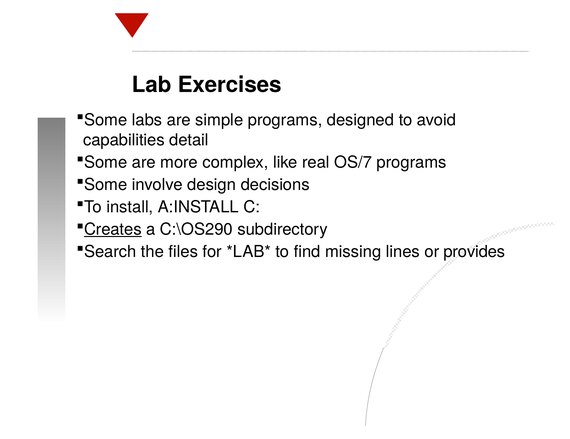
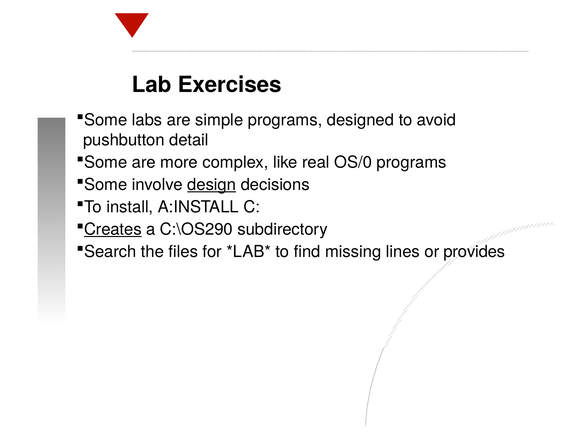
capabilities: capabilities -> pushbutton
OS/7: OS/7 -> OS/0
design underline: none -> present
